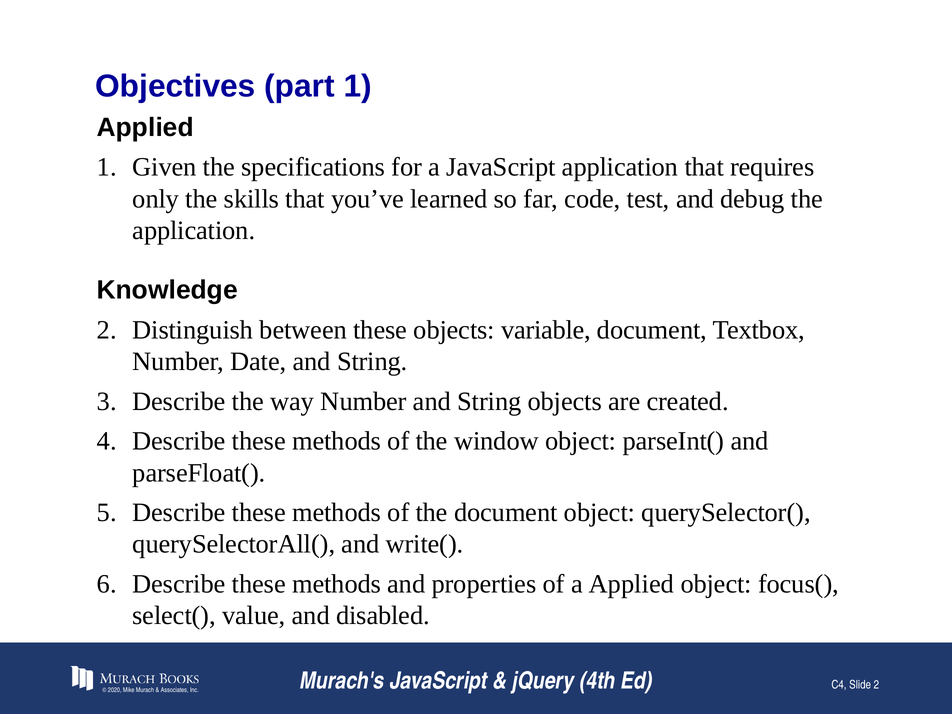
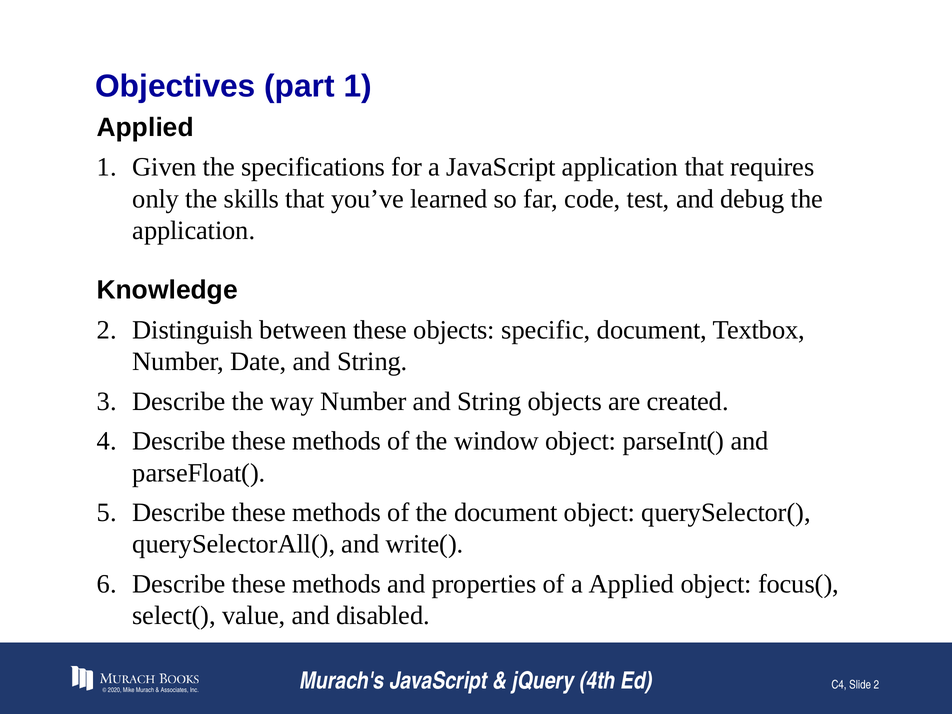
variable: variable -> specific
